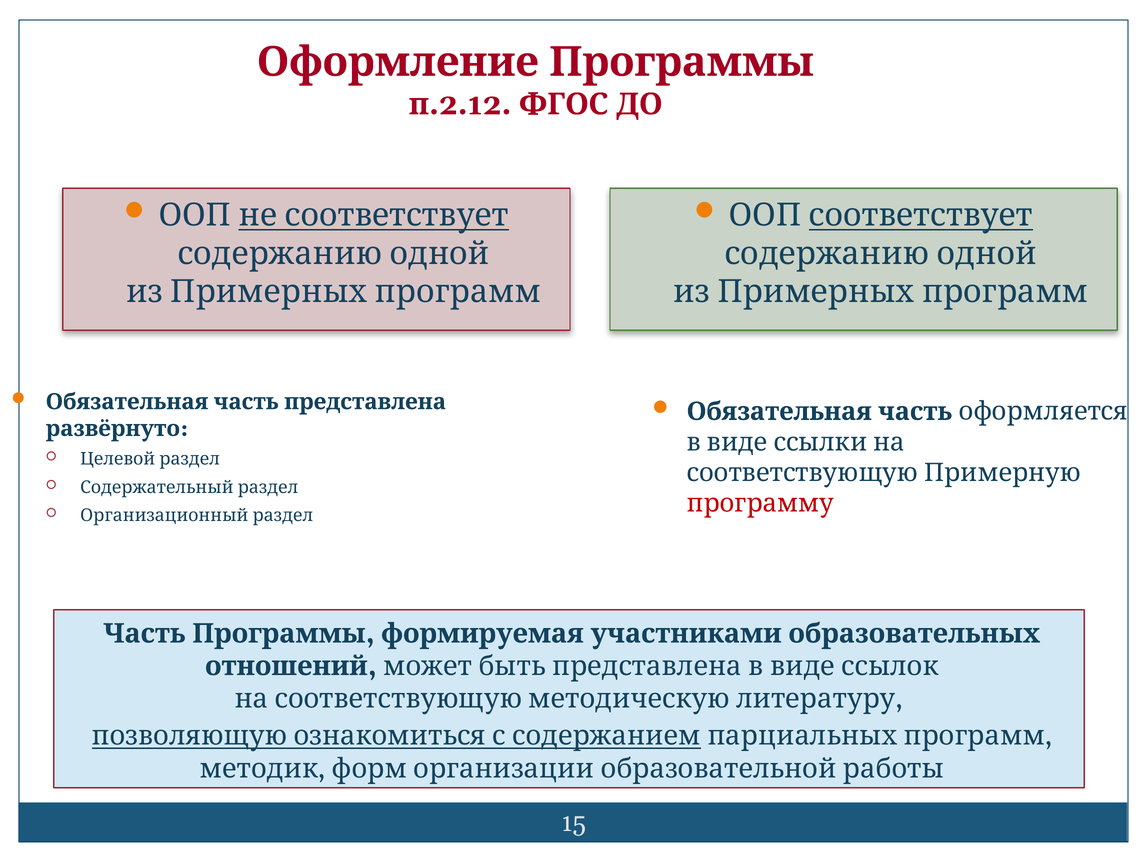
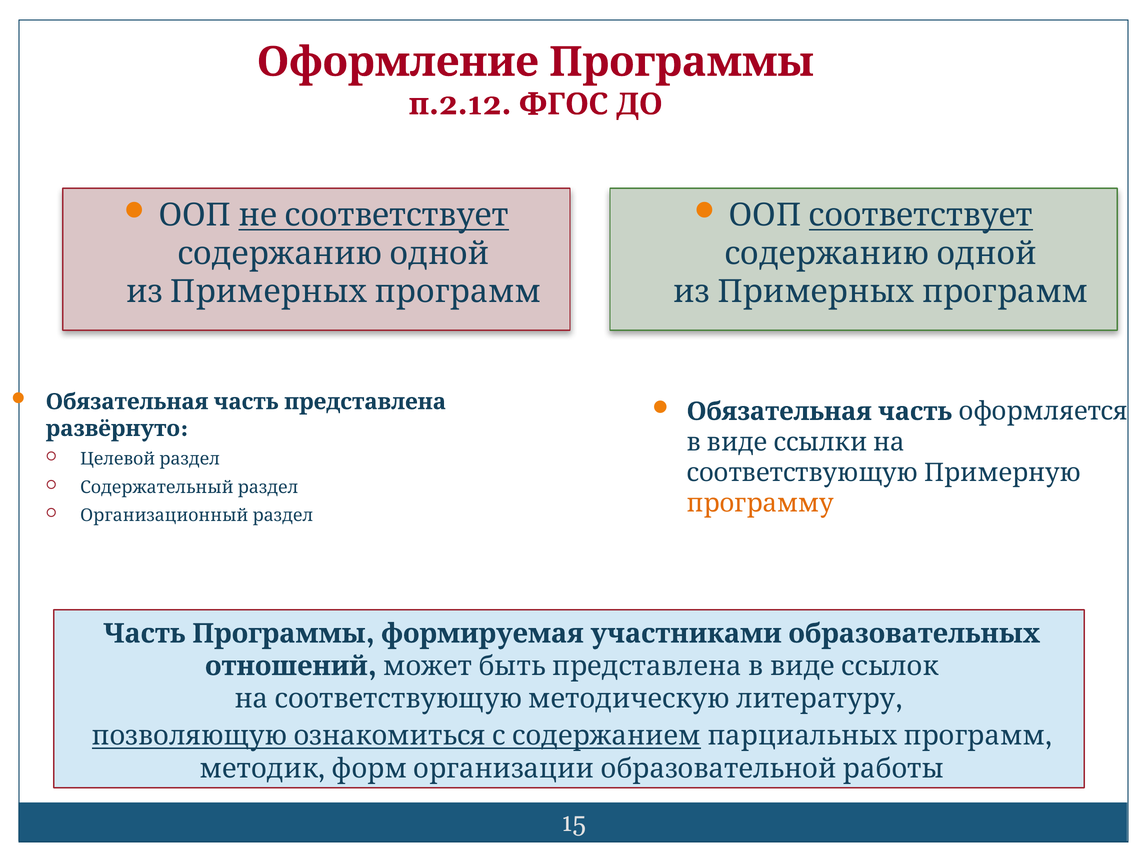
программу colour: red -> orange
